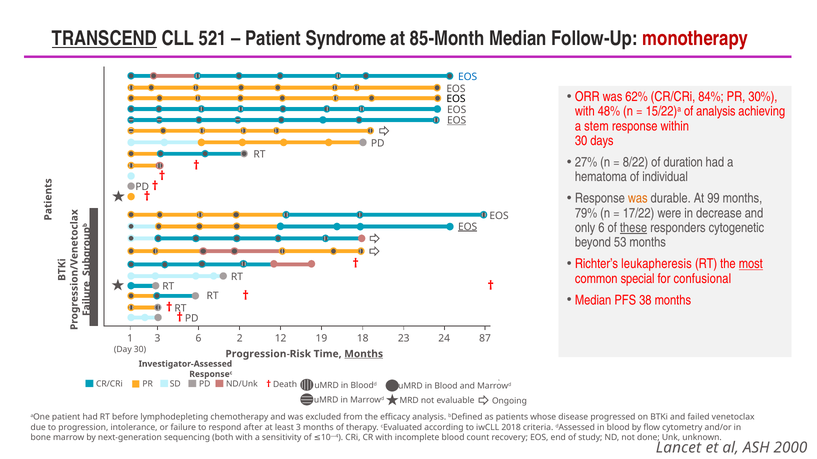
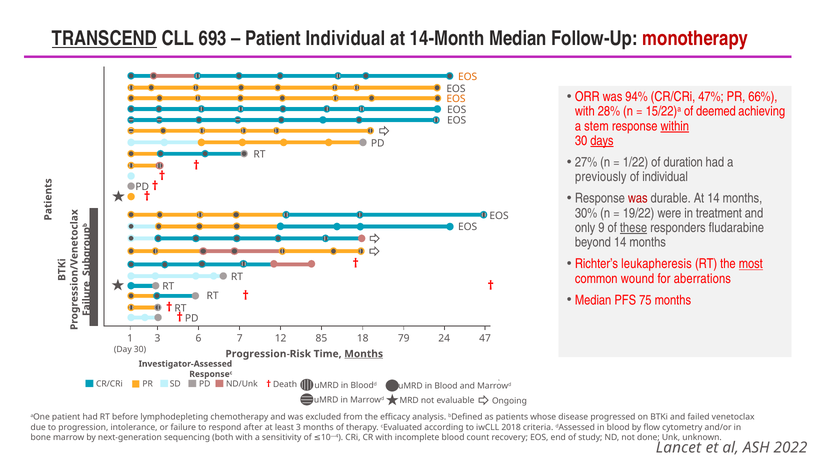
521: 521 -> 693
Patient Syndrome: Syndrome -> Individual
85-Month: 85-Month -> 14-Month
EOS at (468, 77) colour: blue -> orange
62%: 62% -> 94%
84%: 84% -> 47%
30%: 30% -> 66%
EOS at (456, 99) colour: black -> orange
48%: 48% -> 28%
of analysis: analysis -> deemed
EOS at (457, 121) underline: present -> none
within underline: none -> present
days underline: none -> present
8/22: 8/22 -> 1/22
hematoma: hematoma -> previously
was at (638, 199) colour: orange -> red
At 99: 99 -> 14
79%: 79% -> 30%
17/22: 17/22 -> 19/22
decrease: decrease -> treatment
only 6: 6 -> 9
cytogenetic: cytogenetic -> fludarabine
EOS at (468, 227) underline: present -> none
beyond 53: 53 -> 14
special: special -> wound
confusional: confusional -> aberrations
38: 38 -> 75
2: 2 -> 7
19: 19 -> 85
23: 23 -> 79
87: 87 -> 47
2000: 2000 -> 2022
